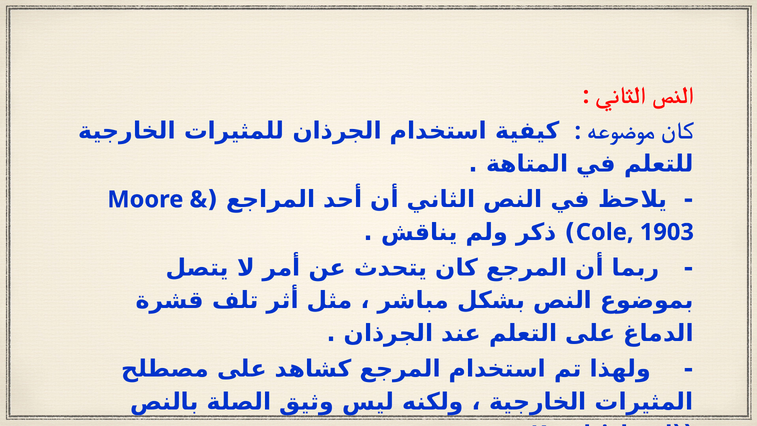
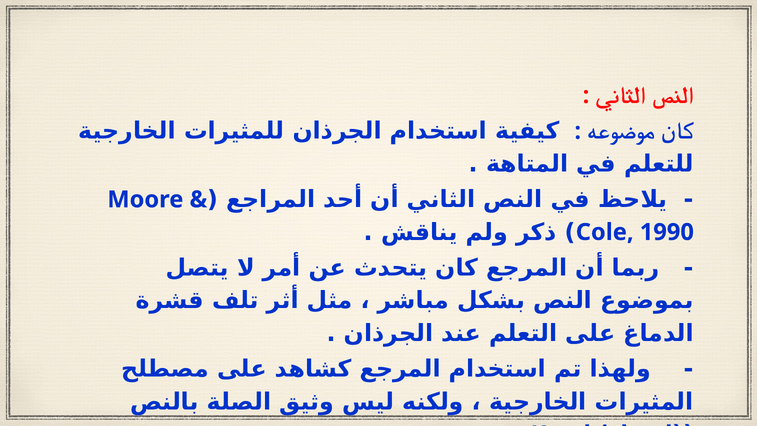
1903: 1903 -> 1990
